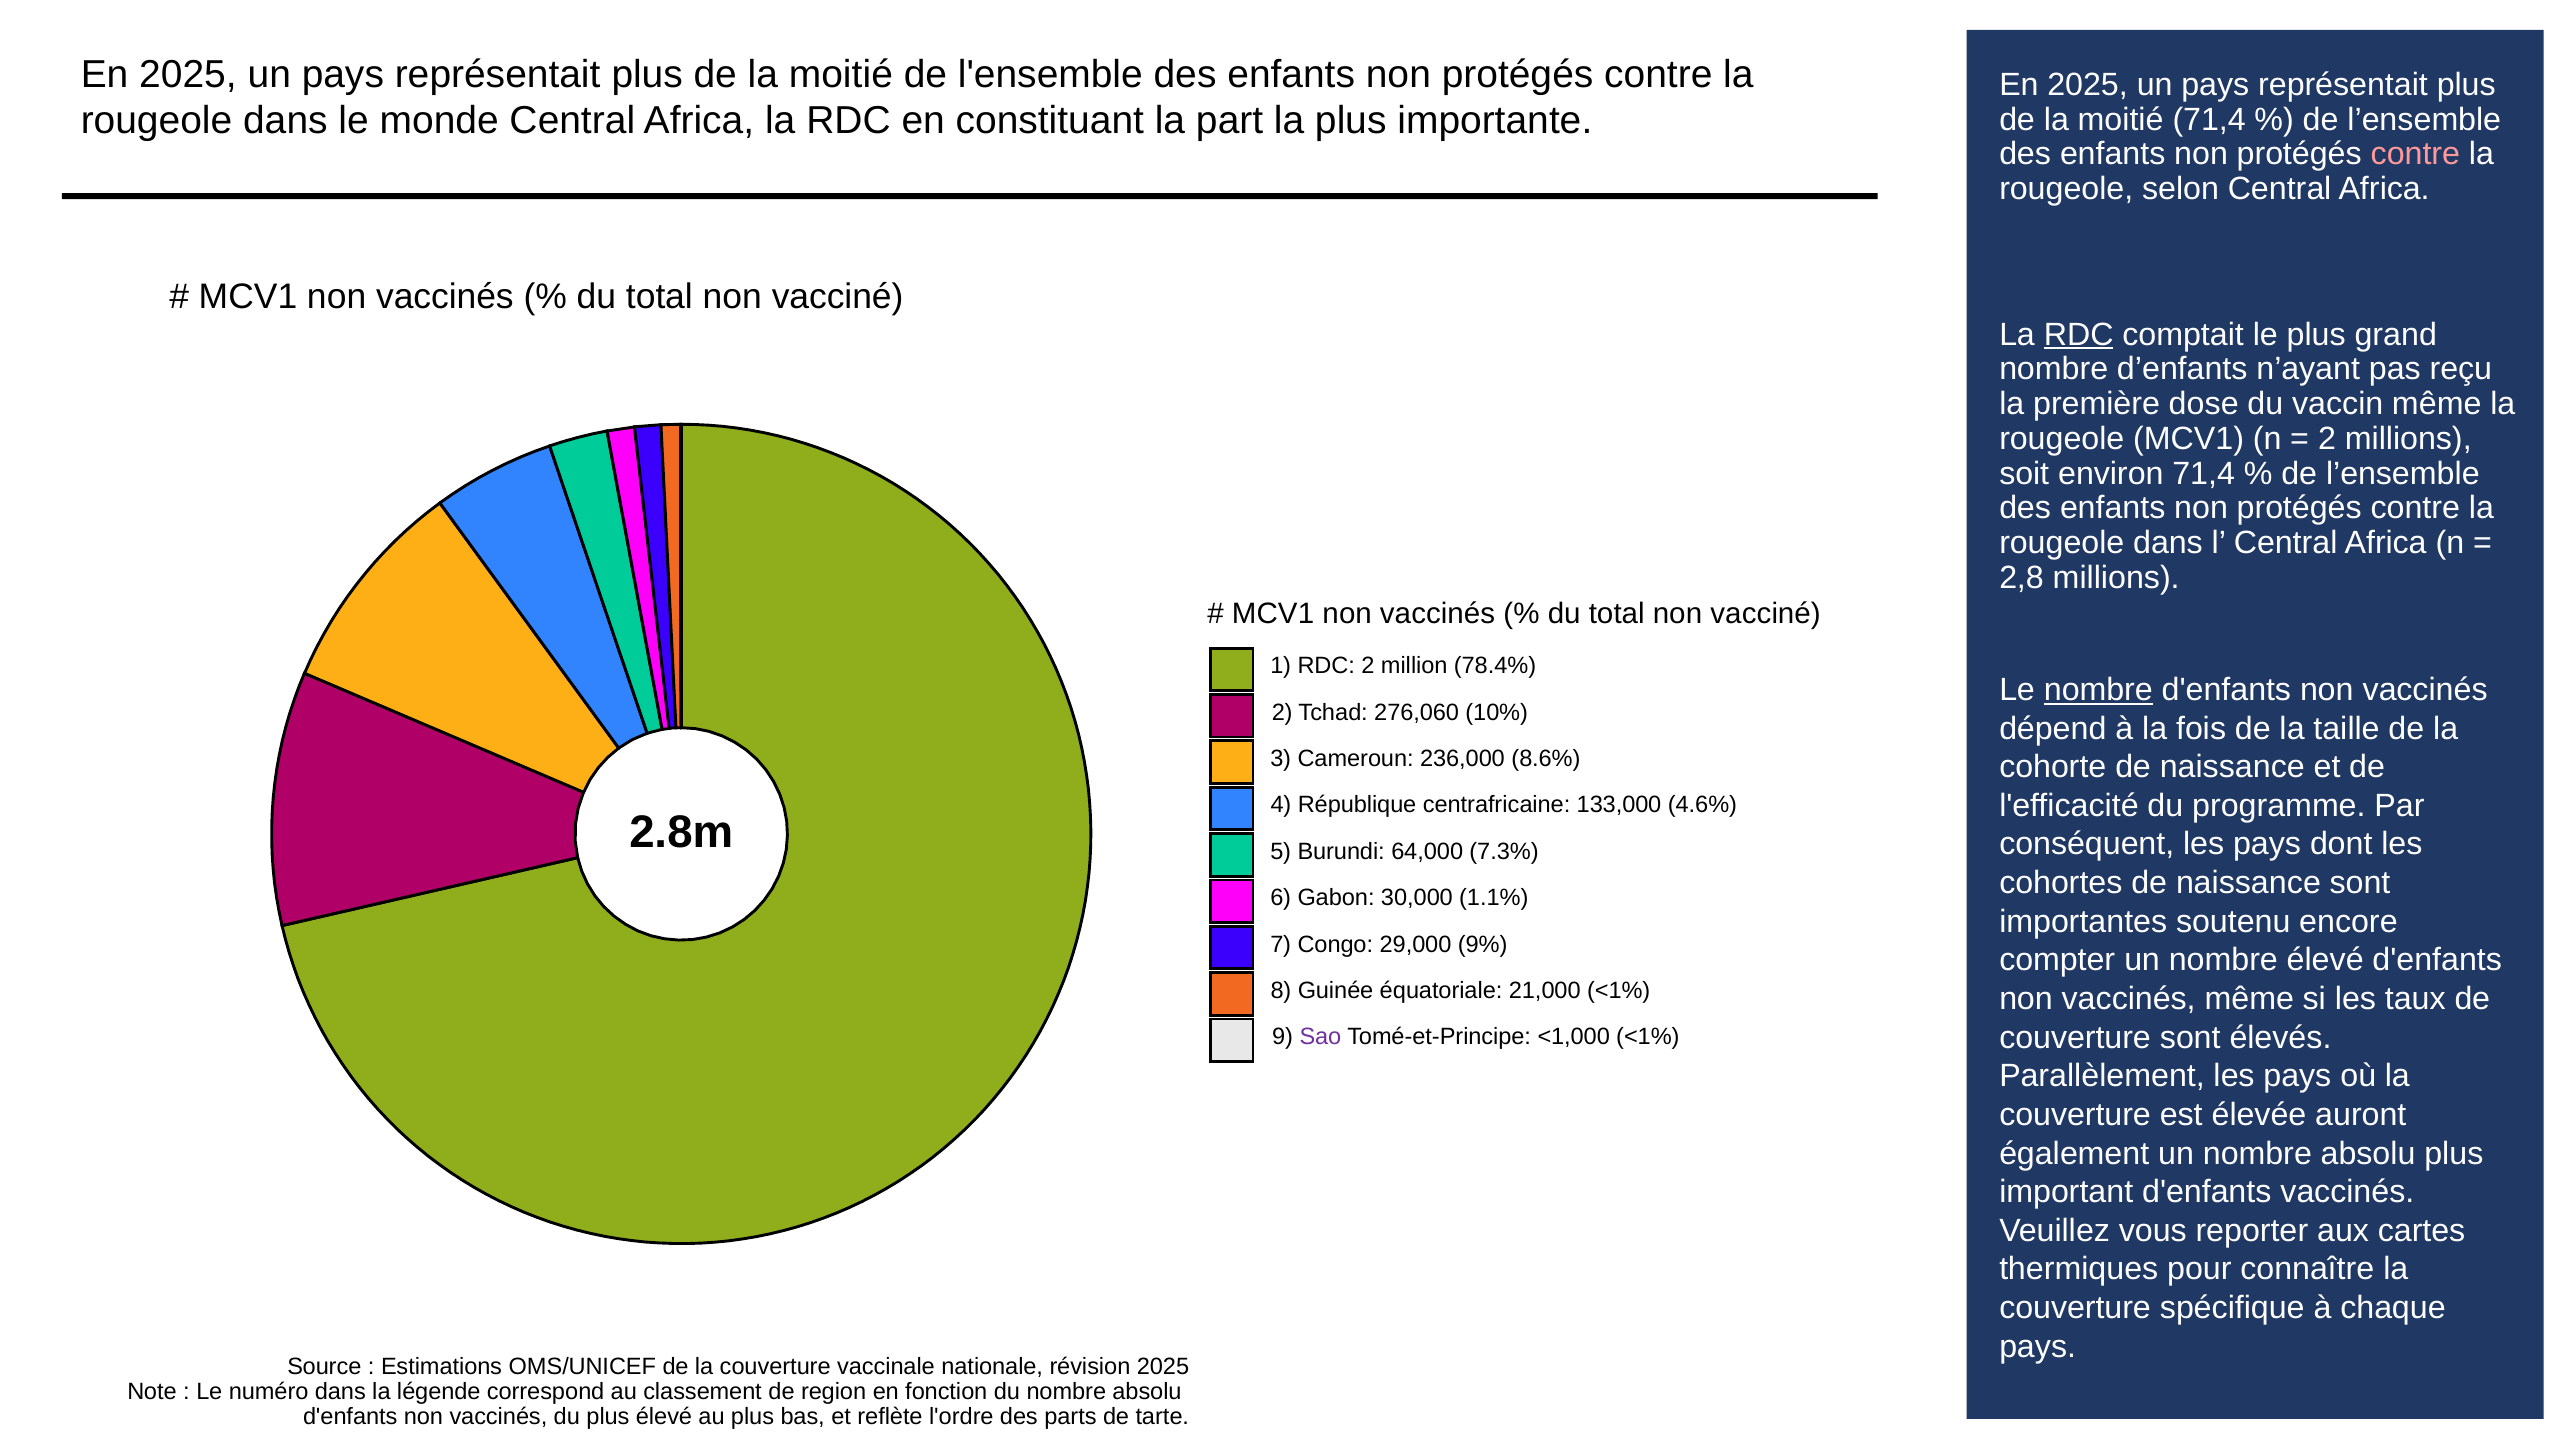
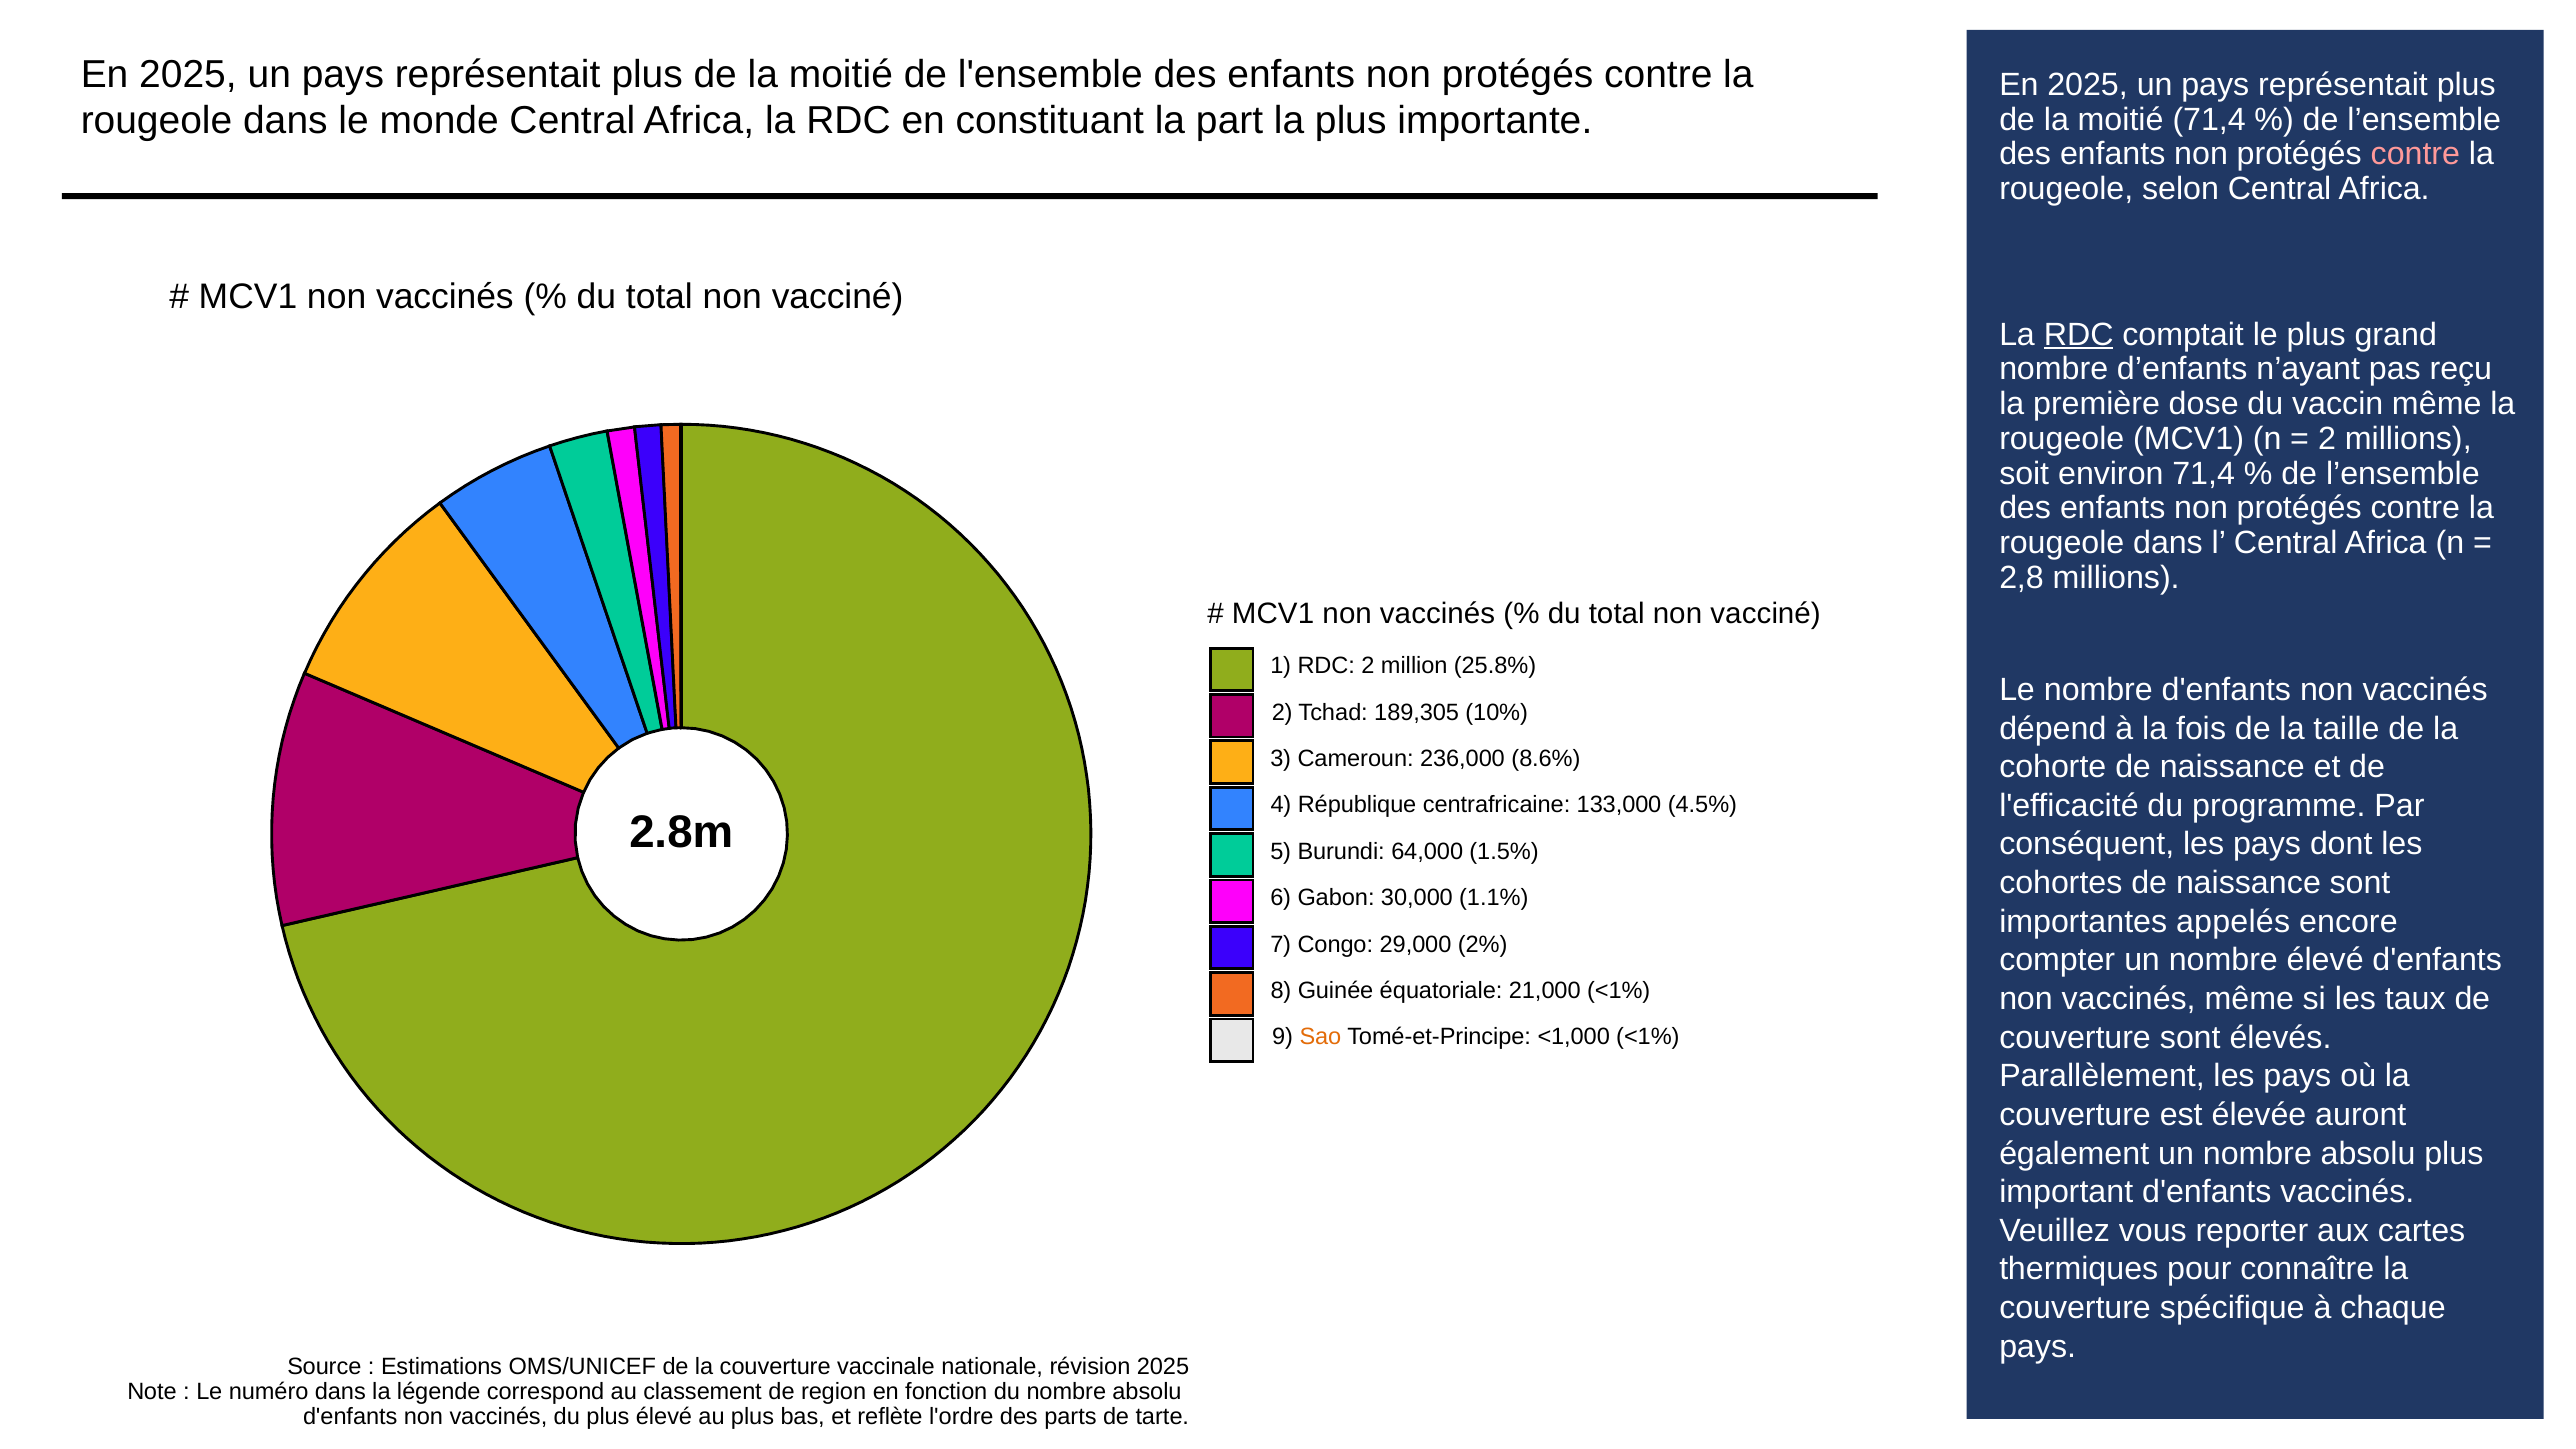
78.4%: 78.4% -> 25.8%
nombre at (2098, 690) underline: present -> none
276,060: 276,060 -> 189,305
4.6%: 4.6% -> 4.5%
7.3%: 7.3% -> 1.5%
soutenu: soutenu -> appelés
9%: 9% -> 2%
Sao colour: purple -> orange
